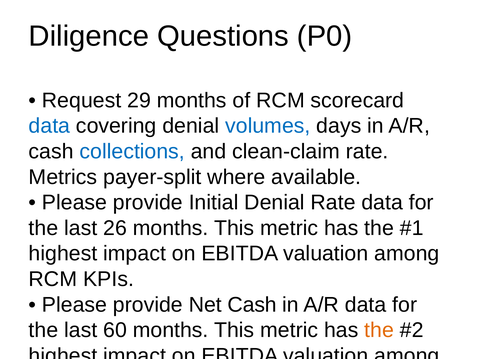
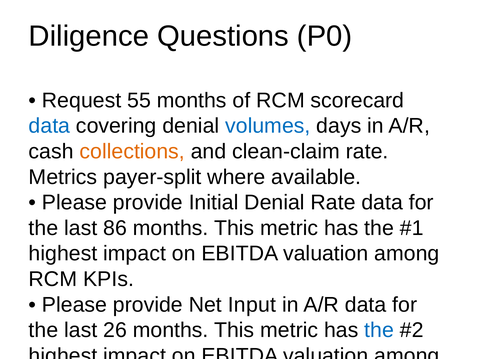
29: 29 -> 55
collections colour: blue -> orange
26: 26 -> 86
Net Cash: Cash -> Input
60: 60 -> 26
the at (379, 330) colour: orange -> blue
